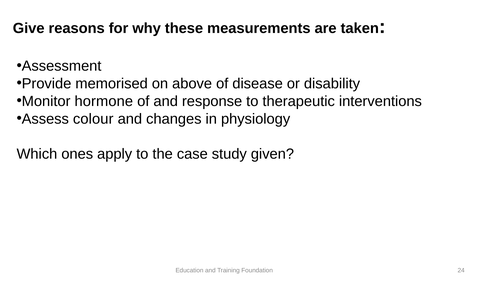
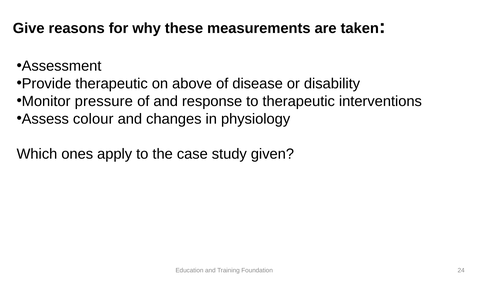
Provide memorised: memorised -> therapeutic
hormone: hormone -> pressure
